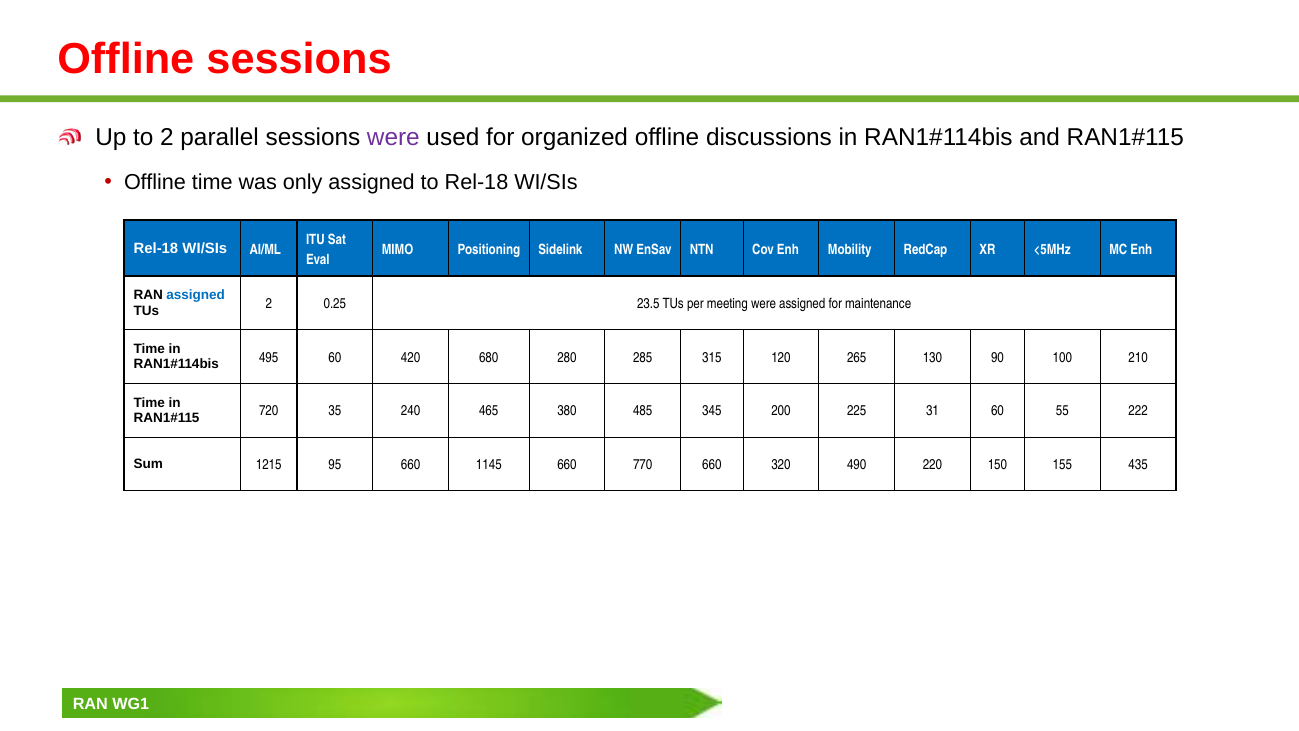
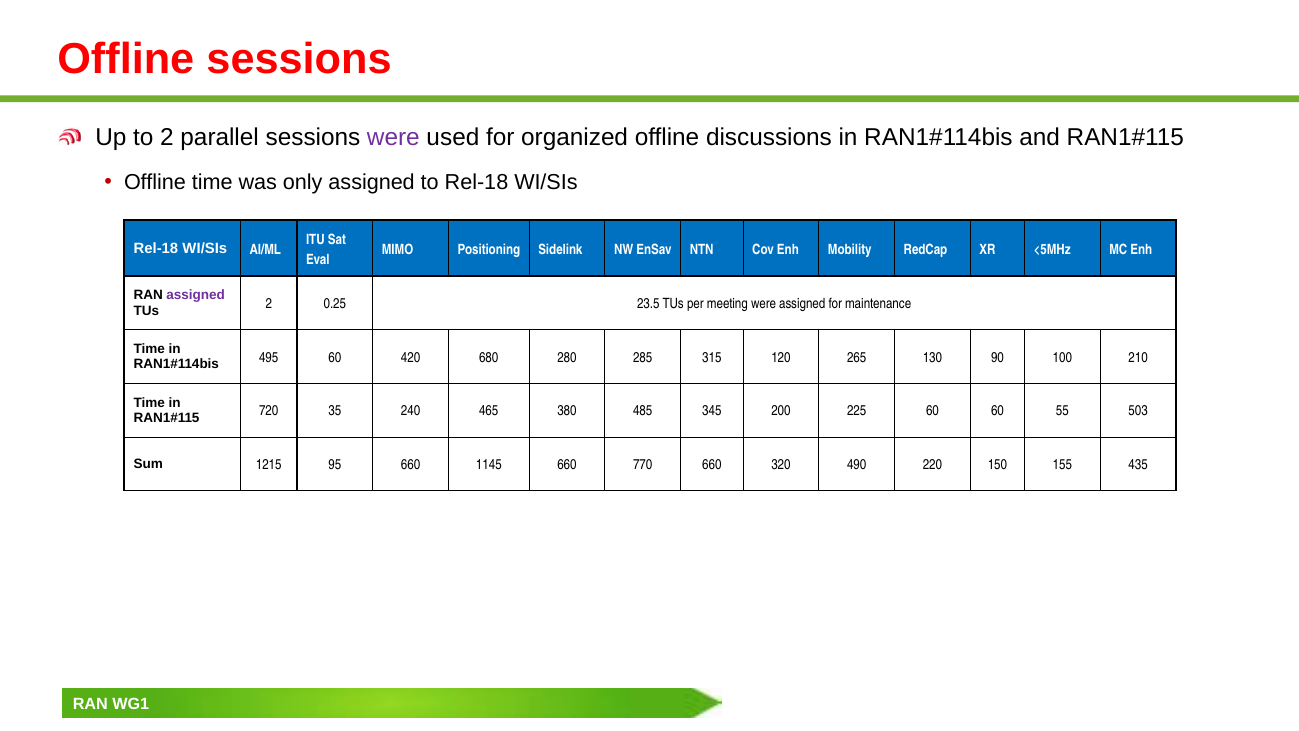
assigned at (196, 295) colour: blue -> purple
225 31: 31 -> 60
222: 222 -> 503
